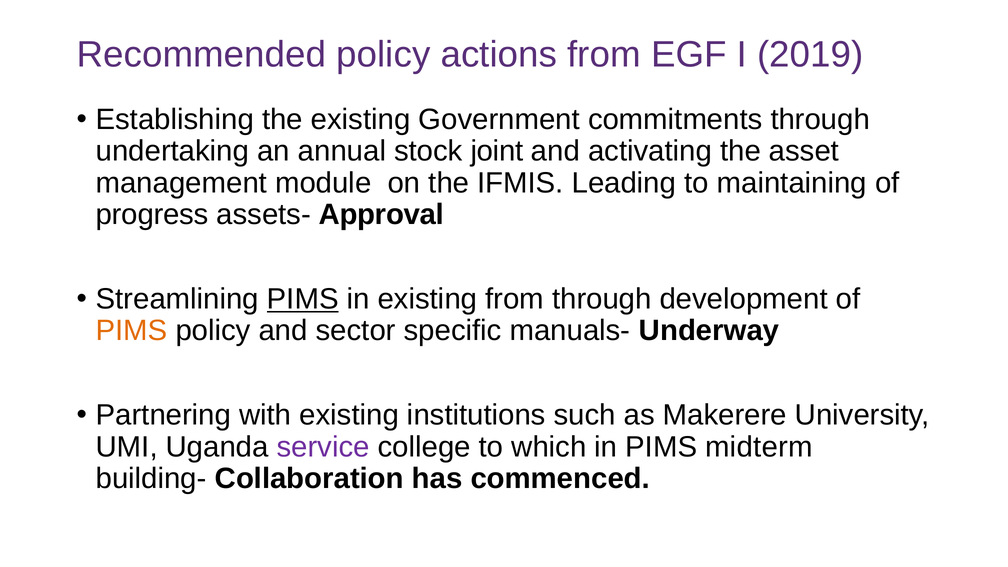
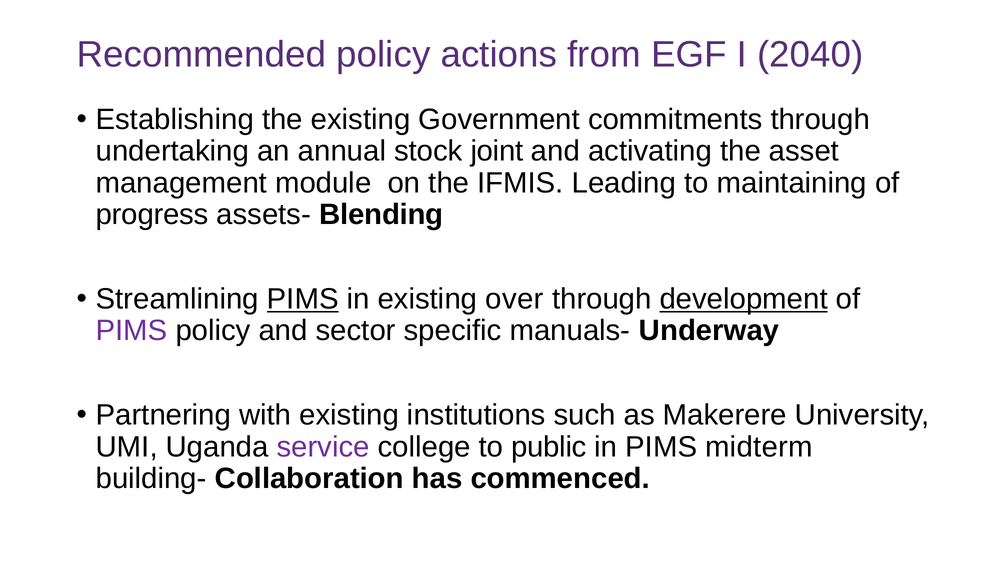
2019: 2019 -> 2040
Approval: Approval -> Blending
existing from: from -> over
development underline: none -> present
PIMS at (132, 331) colour: orange -> purple
which: which -> public
